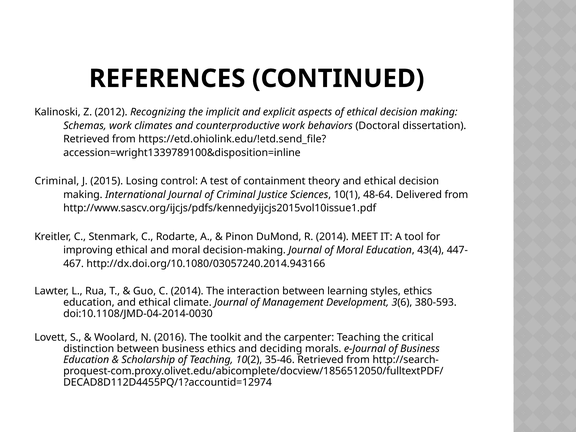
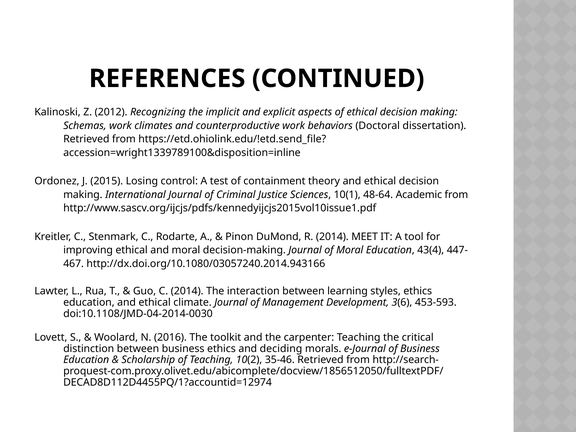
Criminal at (57, 181): Criminal -> Ordonez
Delivered: Delivered -> Academic
380-593: 380-593 -> 453-593
